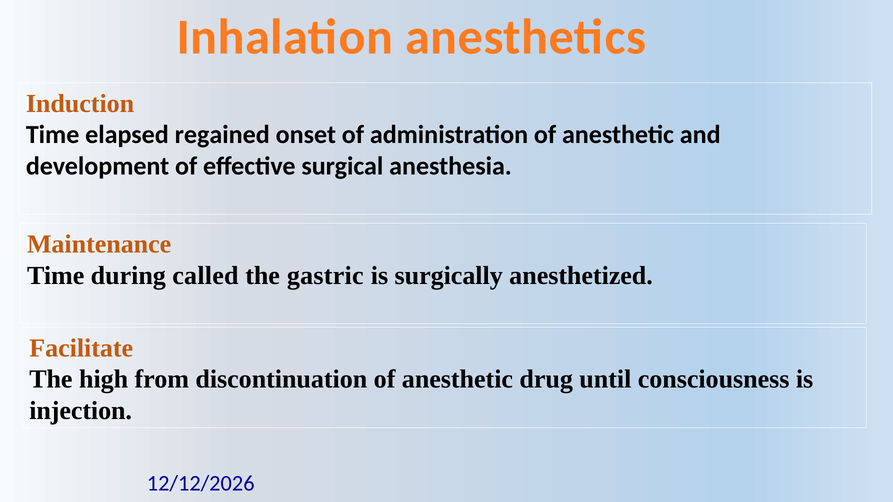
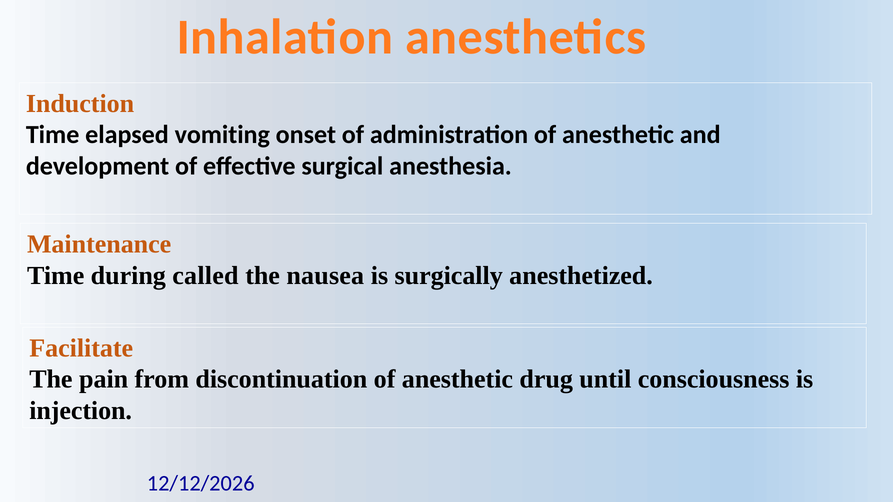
regained: regained -> vomiting
gastric: gastric -> nausea
high: high -> pain
